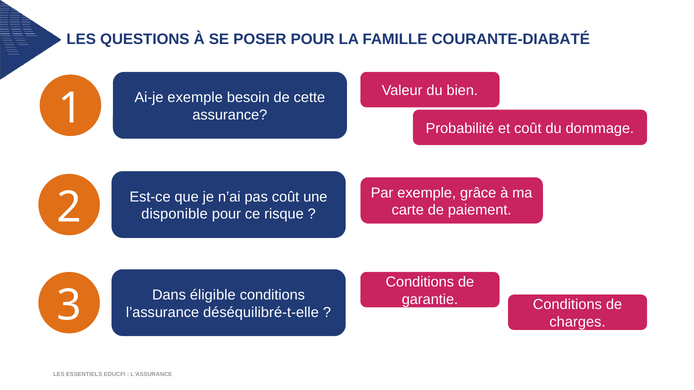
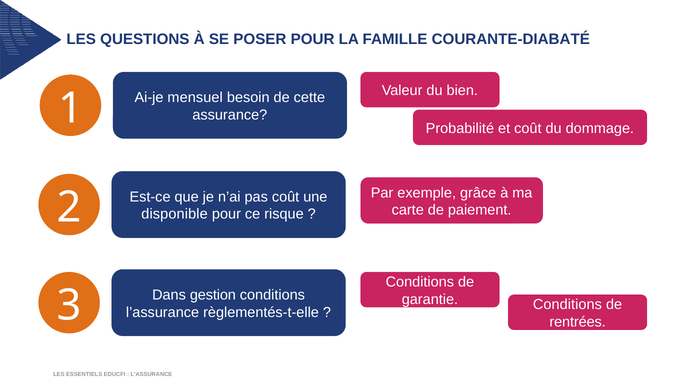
Ai-je exemple: exemple -> mensuel
éligible: éligible -> gestion
déséquilibré-t-elle: déséquilibré-t-elle -> règlementés-t-elle
charges: charges -> rentrées
